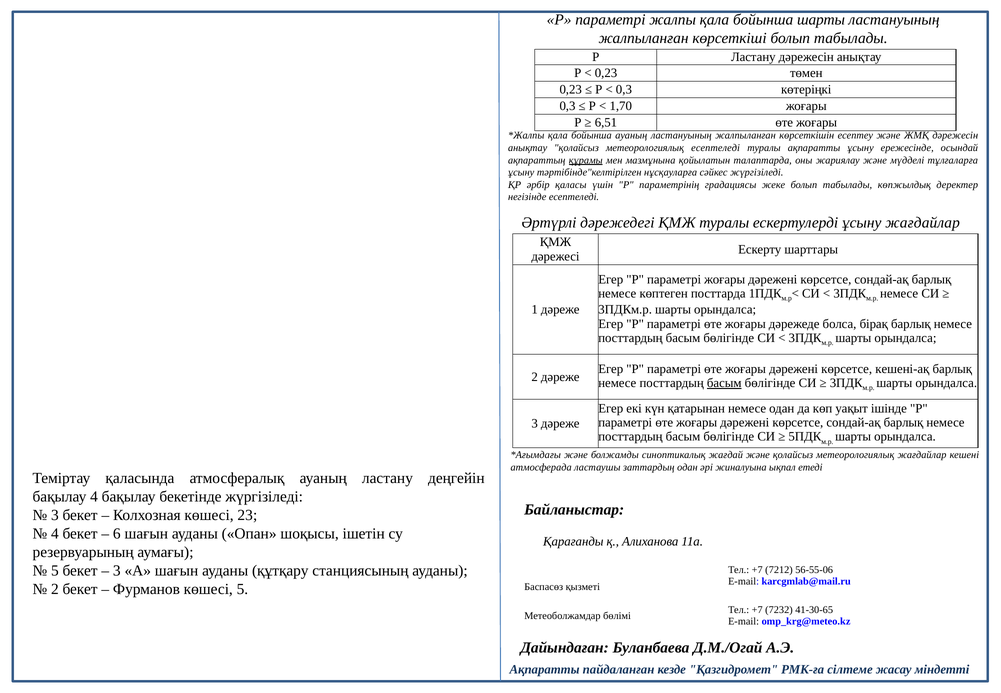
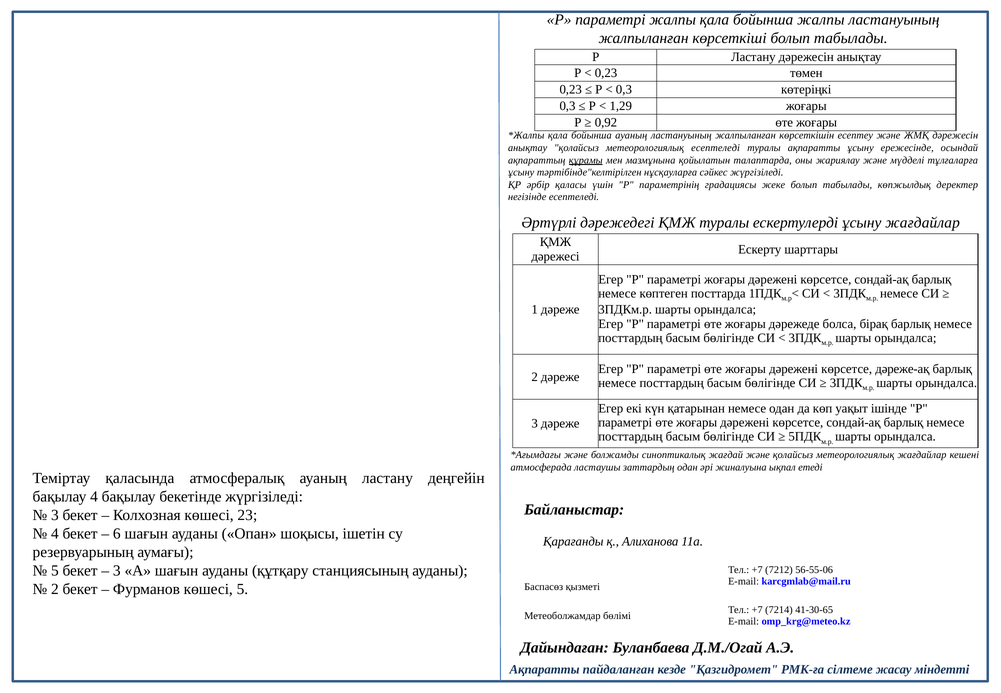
бойынша шарты: шарты -> жалпы
1,70: 1,70 -> 1,29
6,51: 6,51 -> 0,92
кешені-ақ: кешені-ақ -> дәреже-ақ
басым at (724, 383) underline: present -> none
7232: 7232 -> 7214
